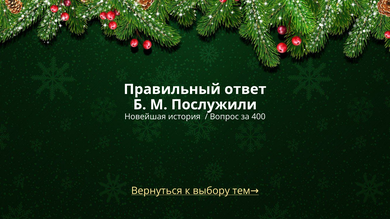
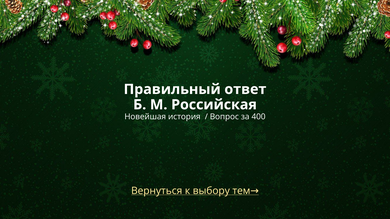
Послужили: Послужили -> Российская
